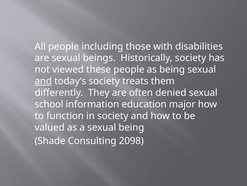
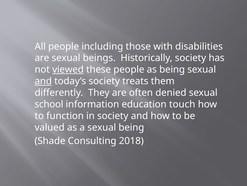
viewed underline: none -> present
major: major -> touch
2098: 2098 -> 2018
